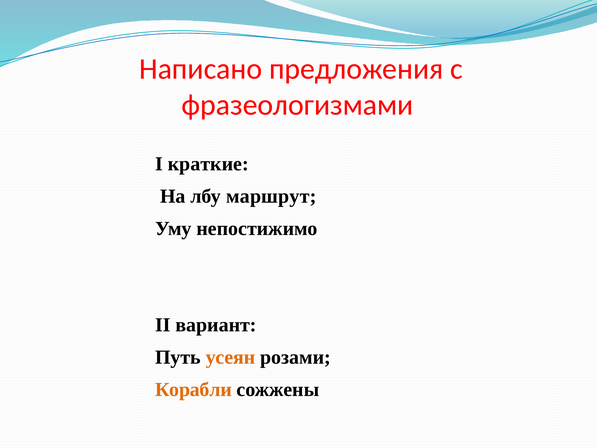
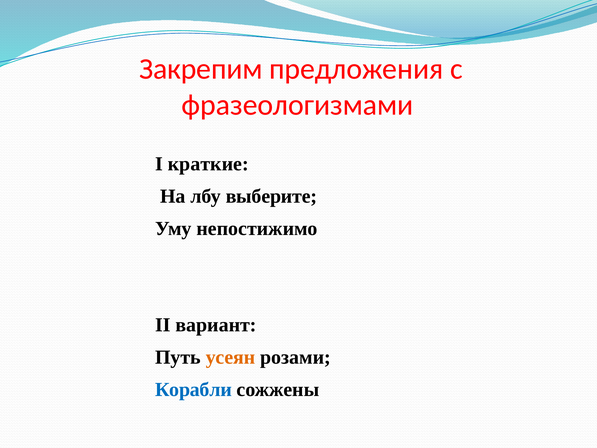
Написано: Написано -> Закрепим
маршрут: маршрут -> выберите
Корабли colour: orange -> blue
